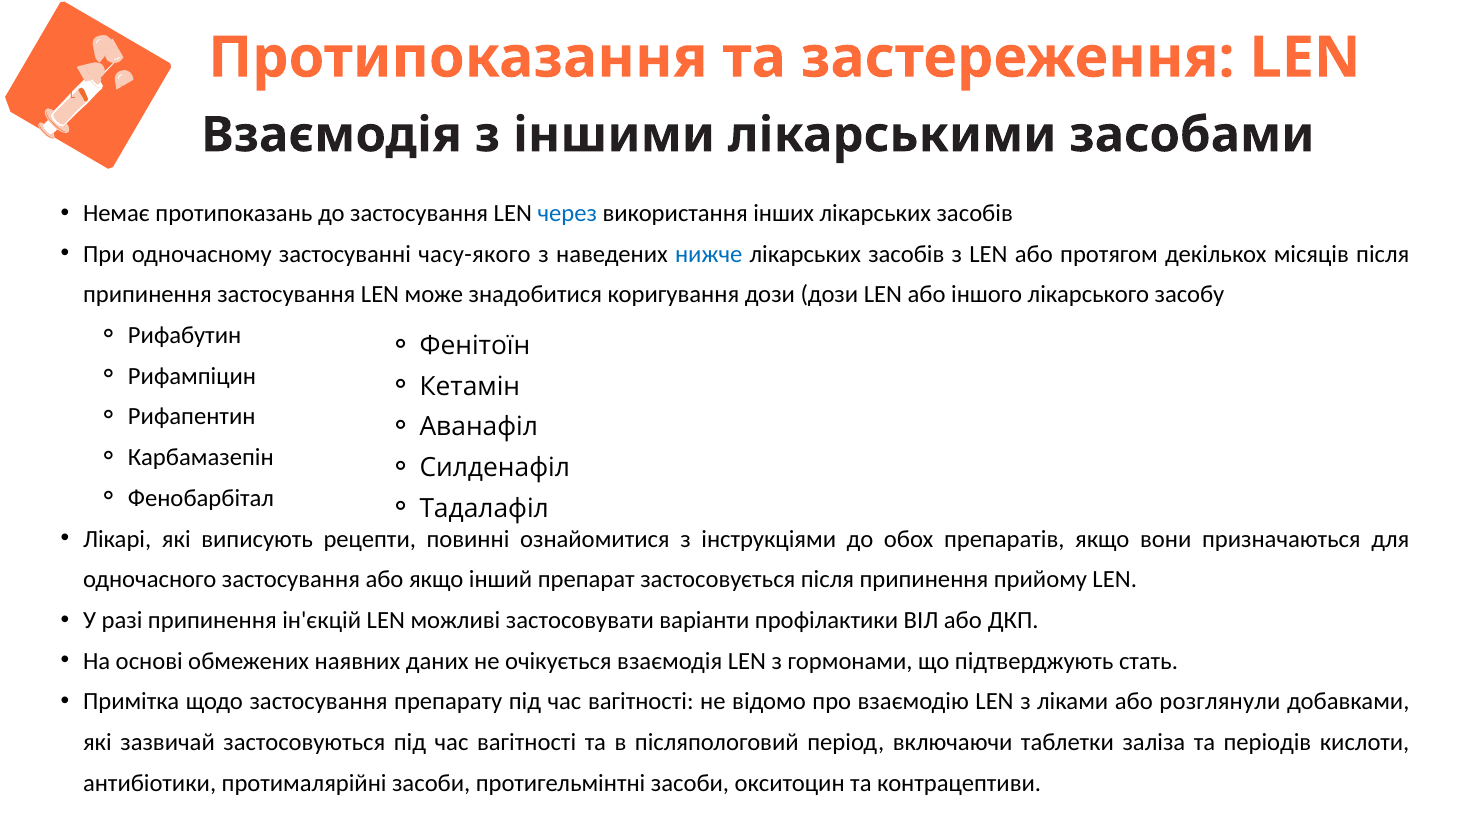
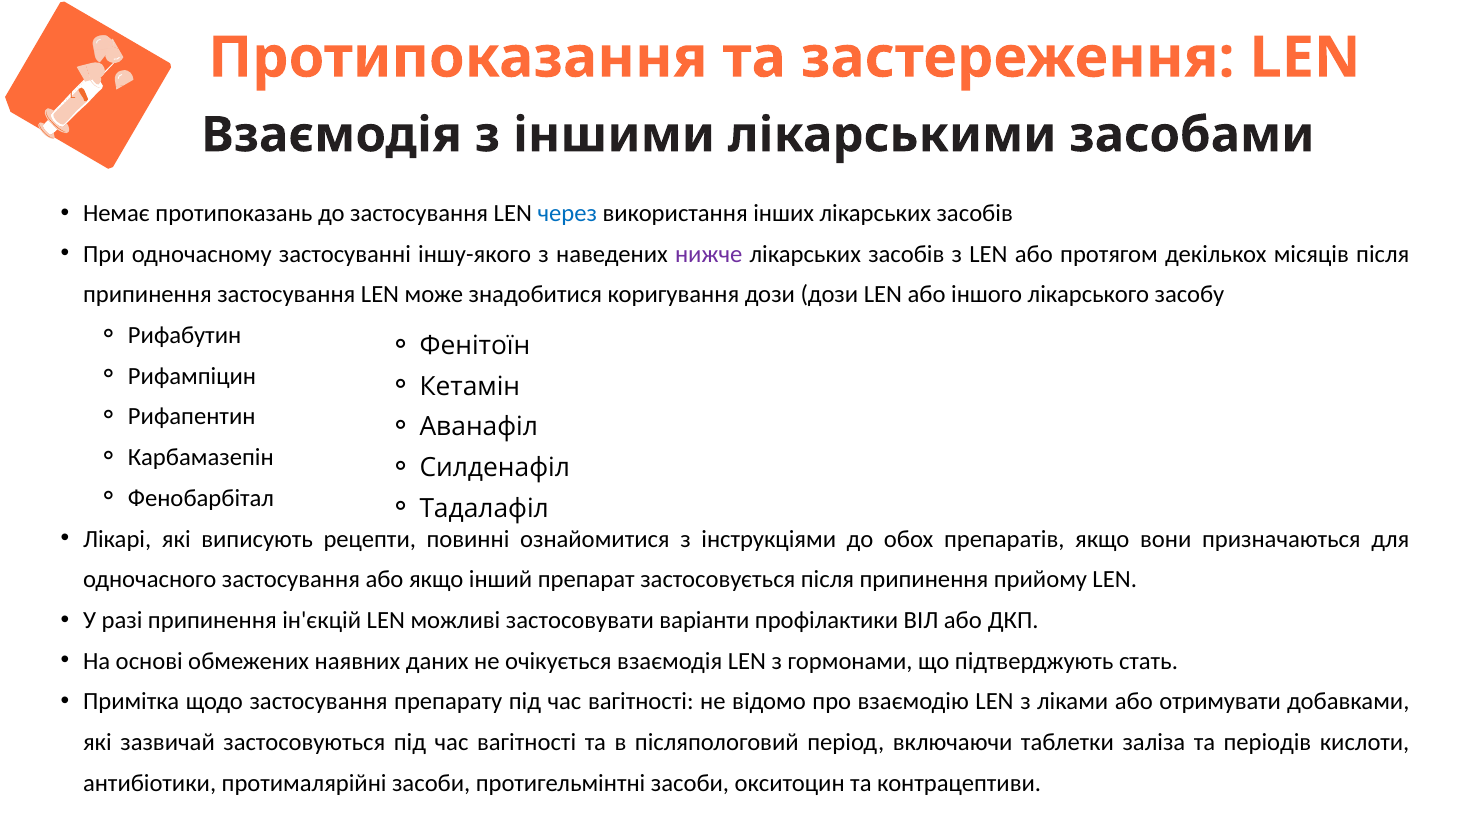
часу-якого: часу-якого -> іншу-якого
нижче colour: blue -> purple
розглянули: розглянули -> отримувати
